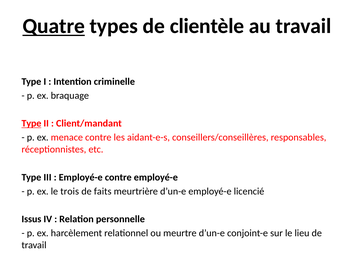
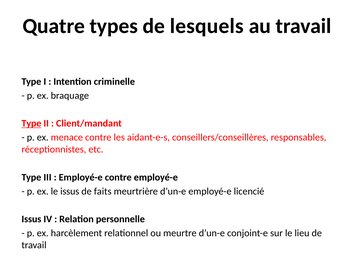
Quatre underline: present -> none
clientèle: clientèle -> lesquels
le trois: trois -> issus
